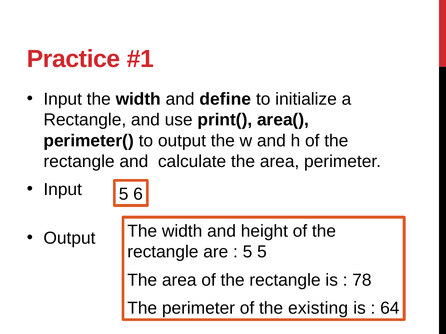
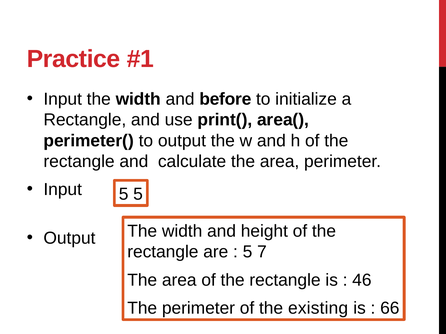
define: define -> before
5 6: 6 -> 5
5 5: 5 -> 7
78: 78 -> 46
64: 64 -> 66
